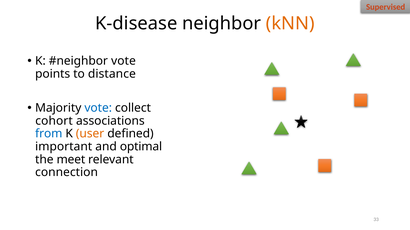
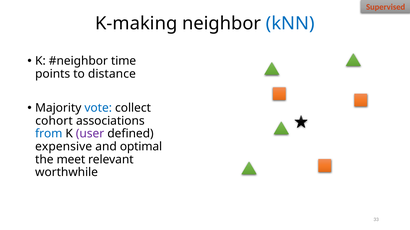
K-disease: K-disease -> K-making
kNN colour: orange -> blue
vote at (123, 61): vote -> time
user colour: orange -> purple
important: important -> expensive
connection: connection -> worthwhile
